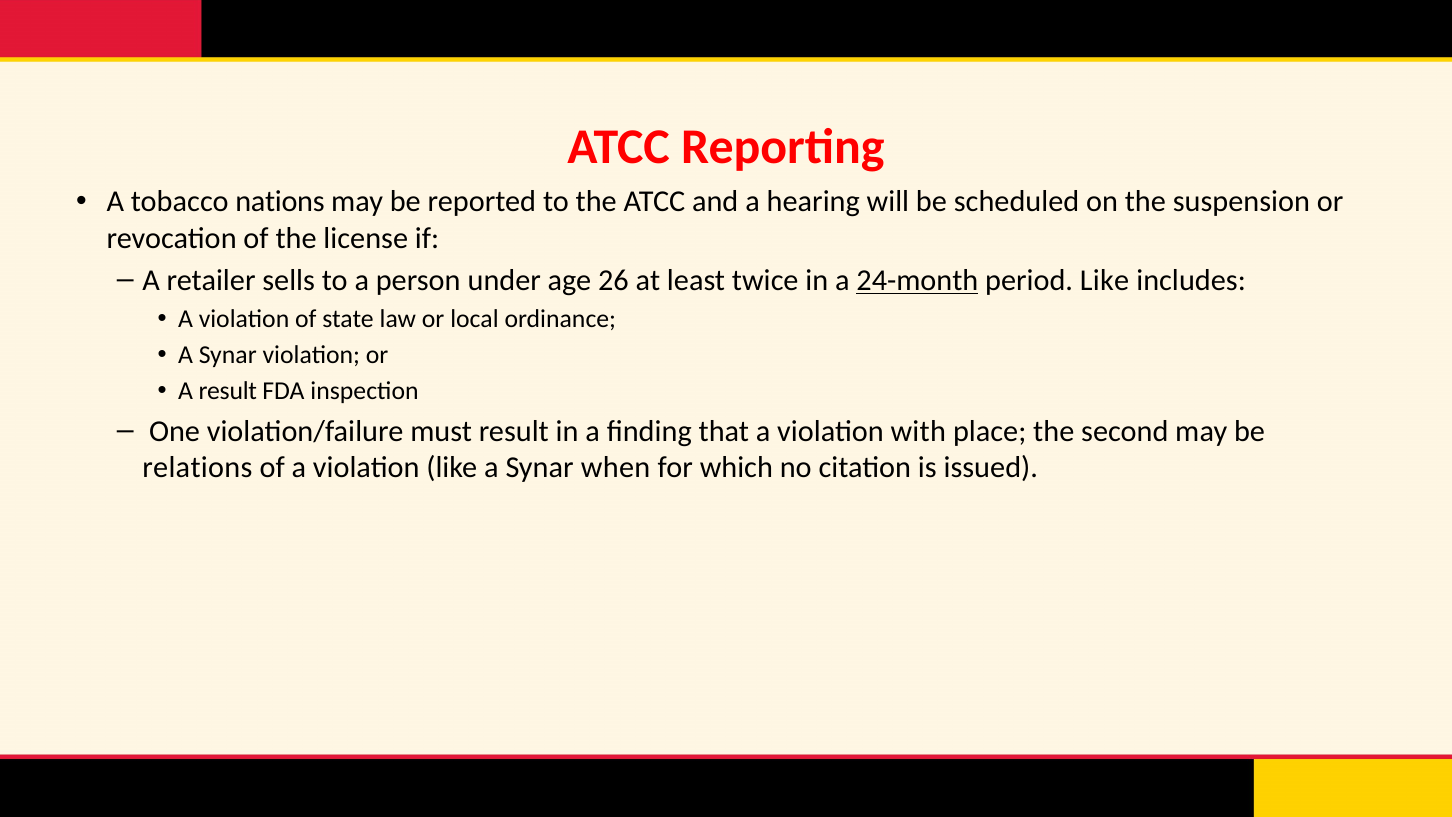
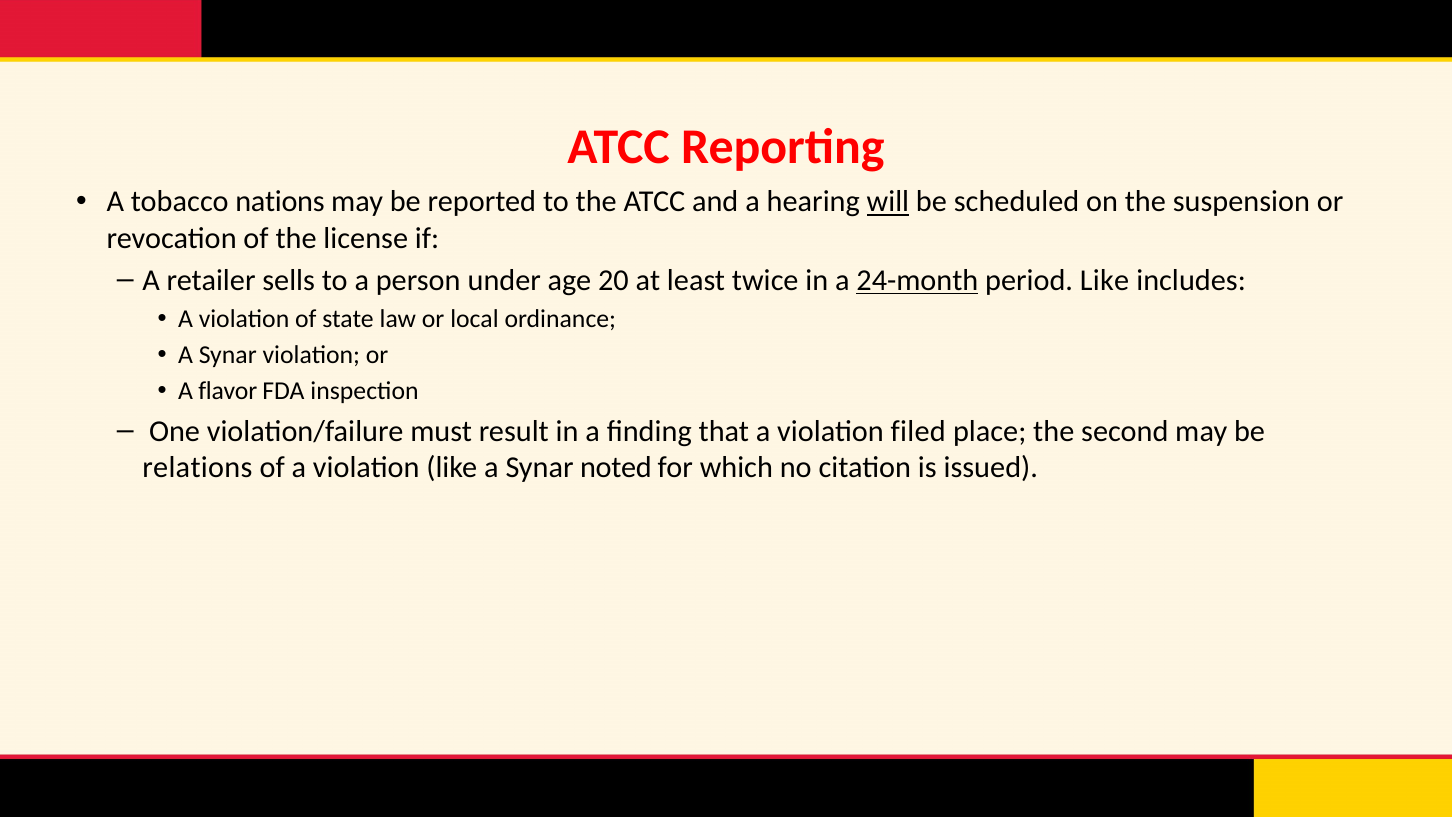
will underline: none -> present
26: 26 -> 20
A result: result -> flavor
with: with -> filed
when: when -> noted
